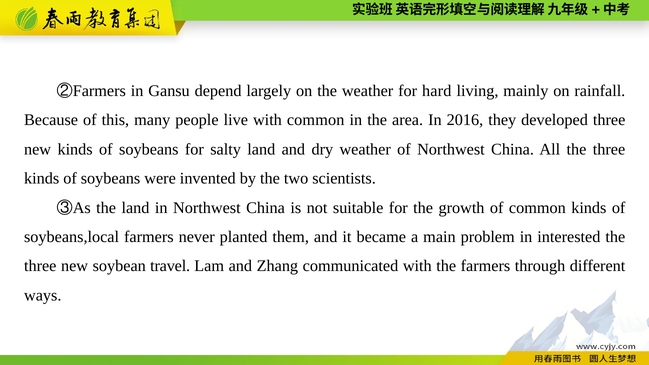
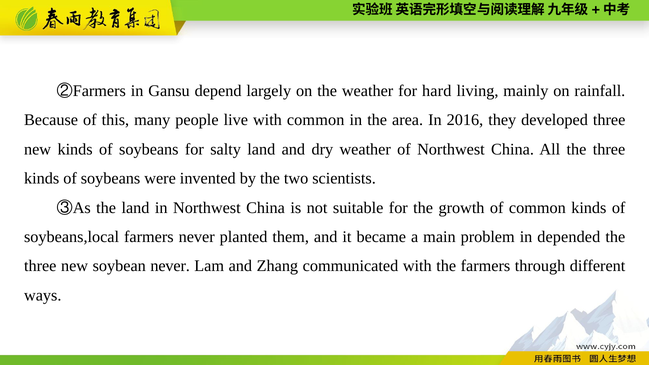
interested: interested -> depended
soybean travel: travel -> never
